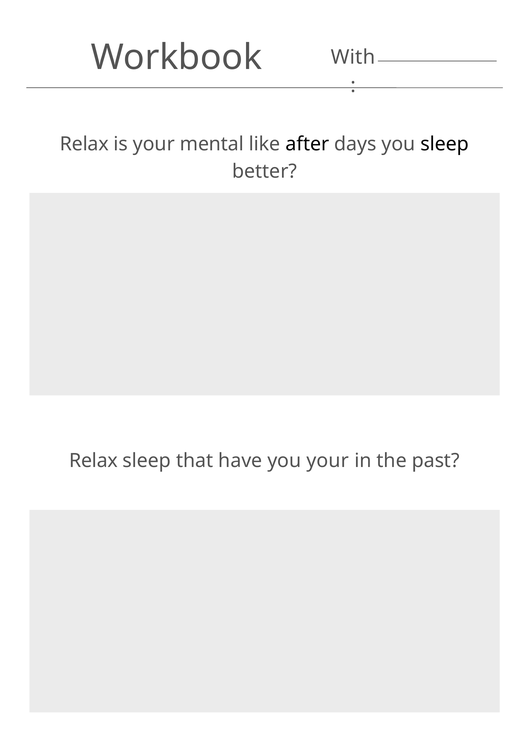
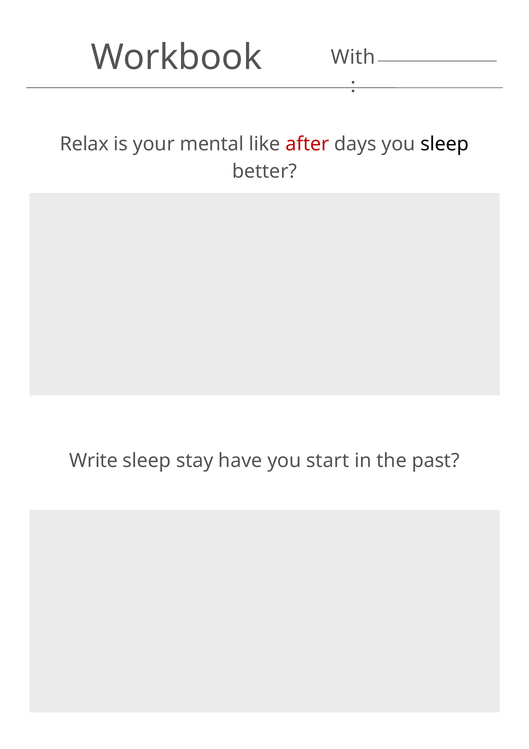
after colour: black -> red
Relax at (93, 461): Relax -> Write
that: that -> stay
you your: your -> start
